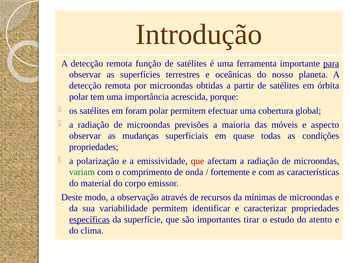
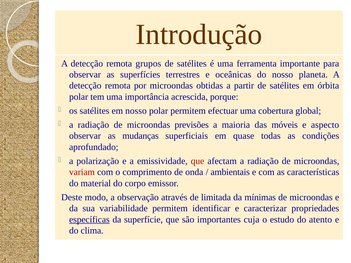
função: função -> grupos
para underline: present -> none
em foram: foram -> nosso
propriedades at (94, 147): propriedades -> aprofundado
variam colour: green -> red
fortemente: fortemente -> ambientais
recursos: recursos -> limitada
tirar: tirar -> cuja
